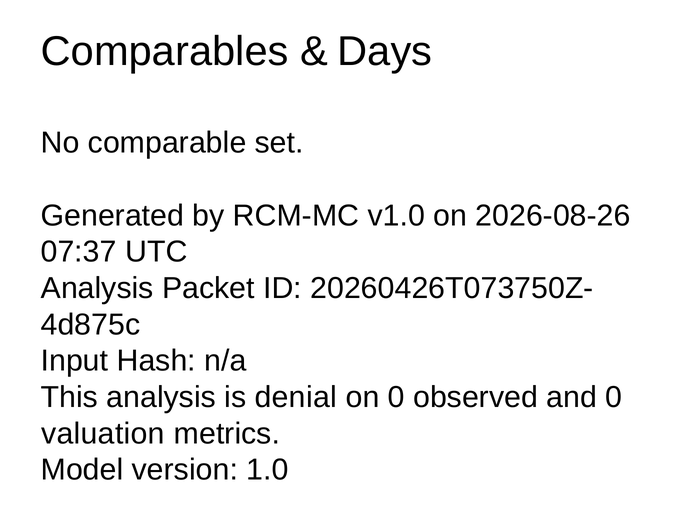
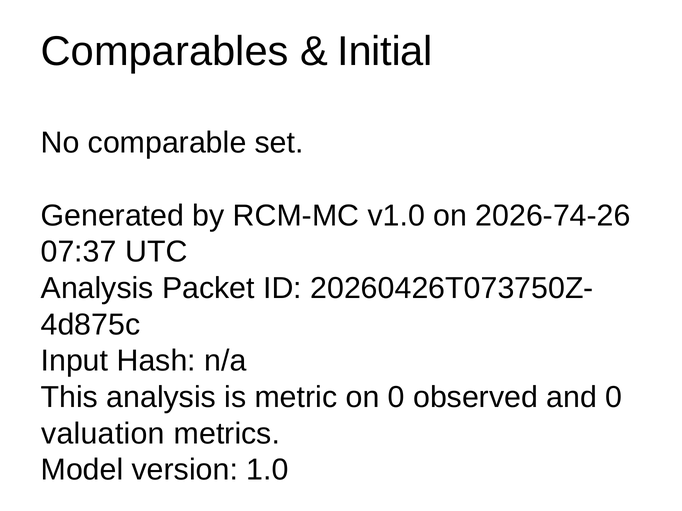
Days: Days -> Initial
2026-08-26: 2026-08-26 -> 2026-74-26
denial: denial -> metric
